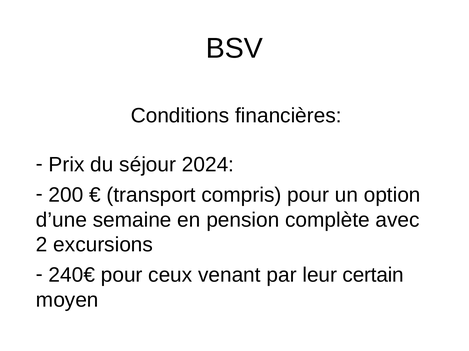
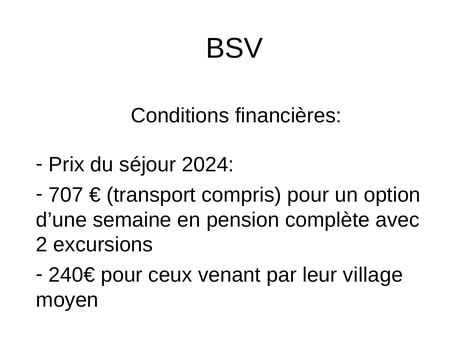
200: 200 -> 707
certain: certain -> village
